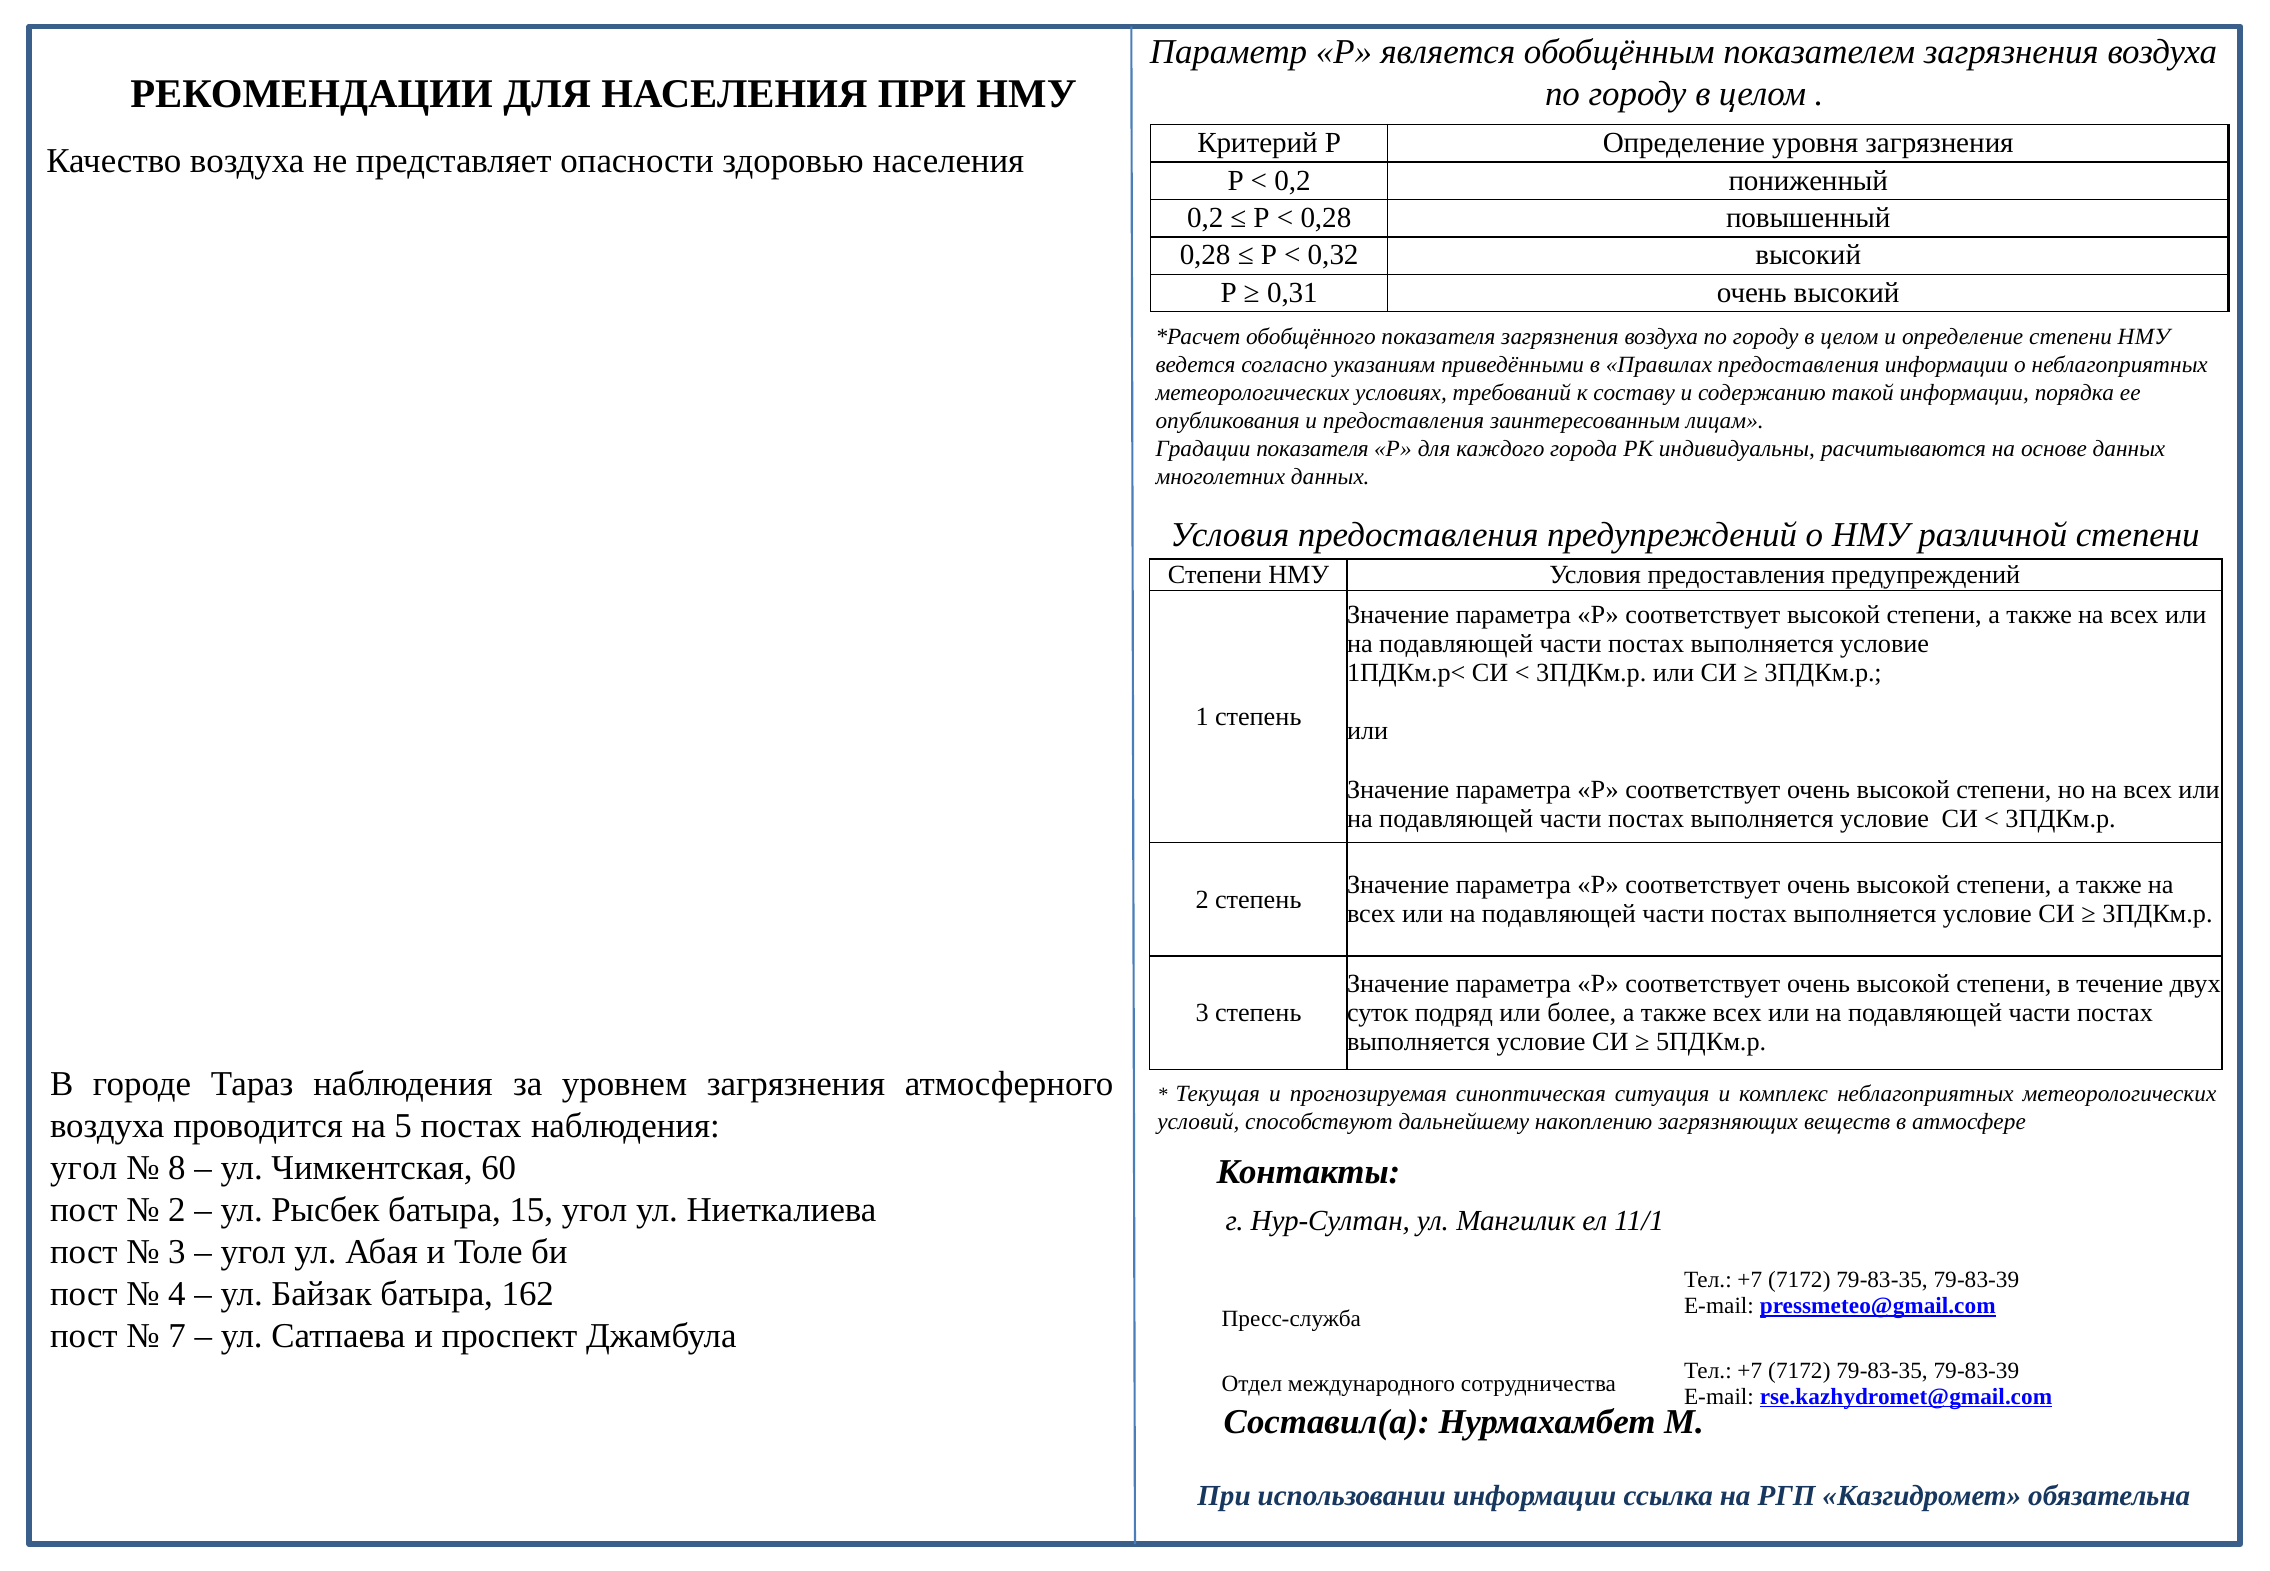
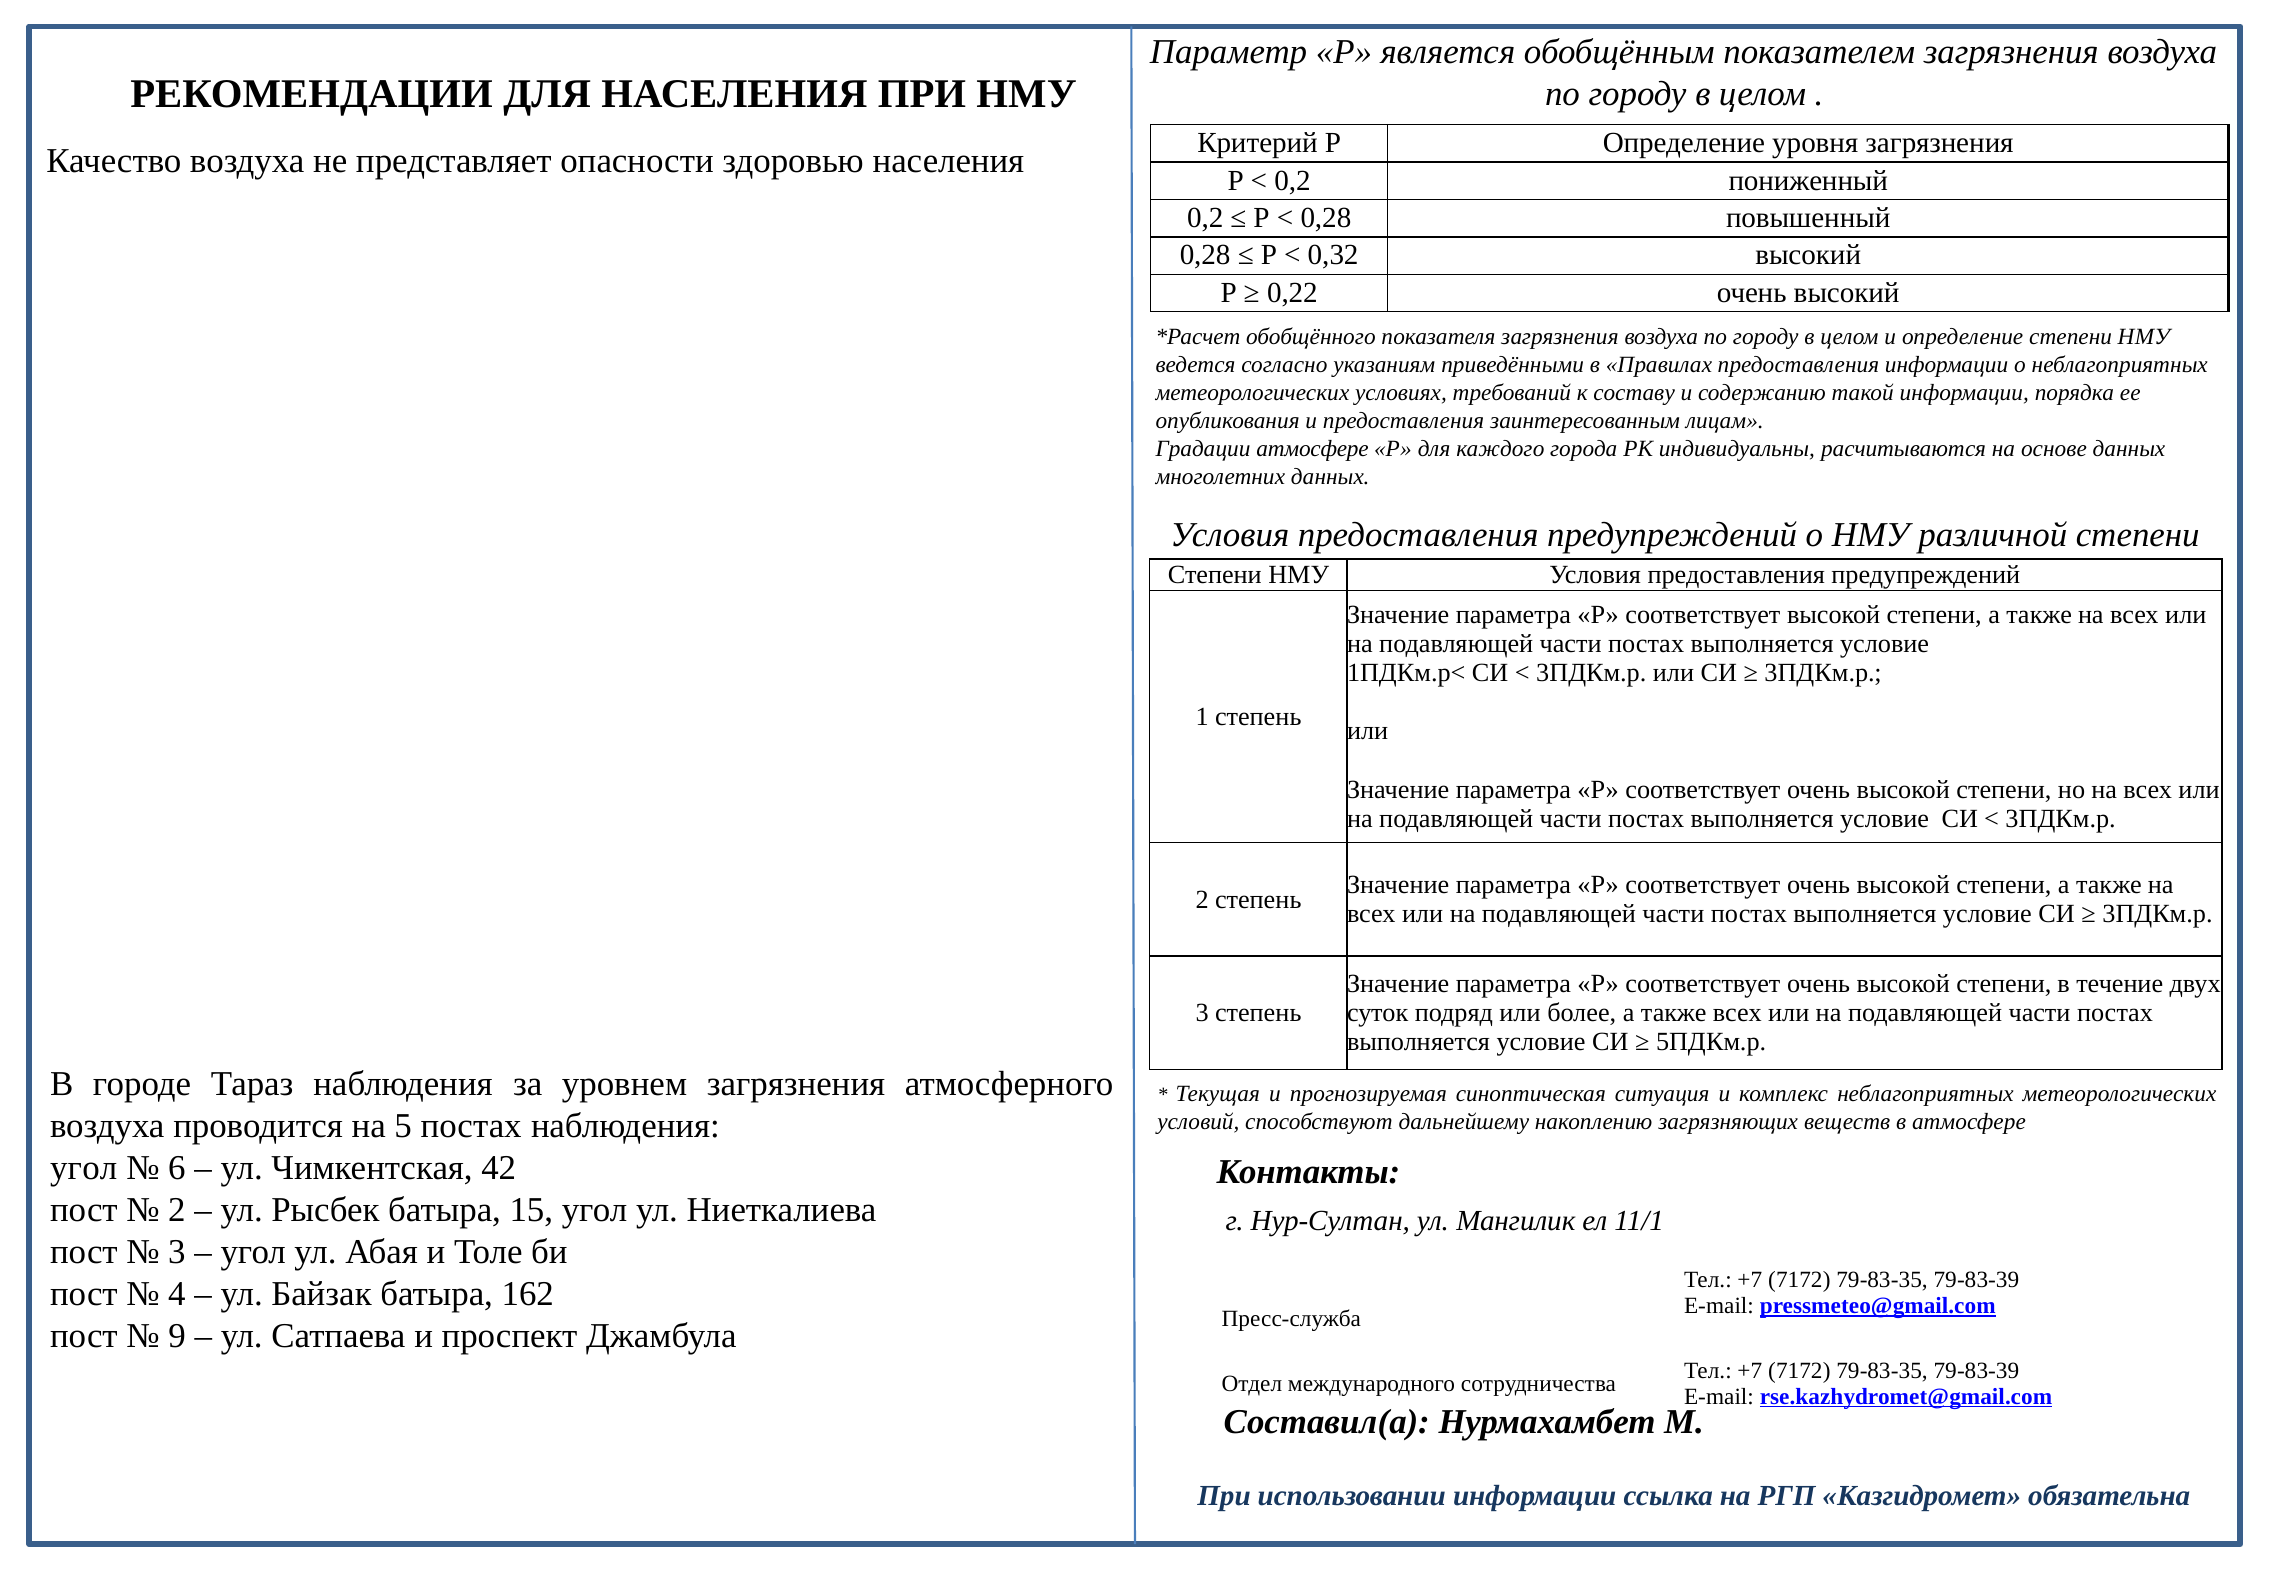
0,31: 0,31 -> 0,22
Градации показателя: показателя -> атмосфере
8: 8 -> 6
60: 60 -> 42
7: 7 -> 9
